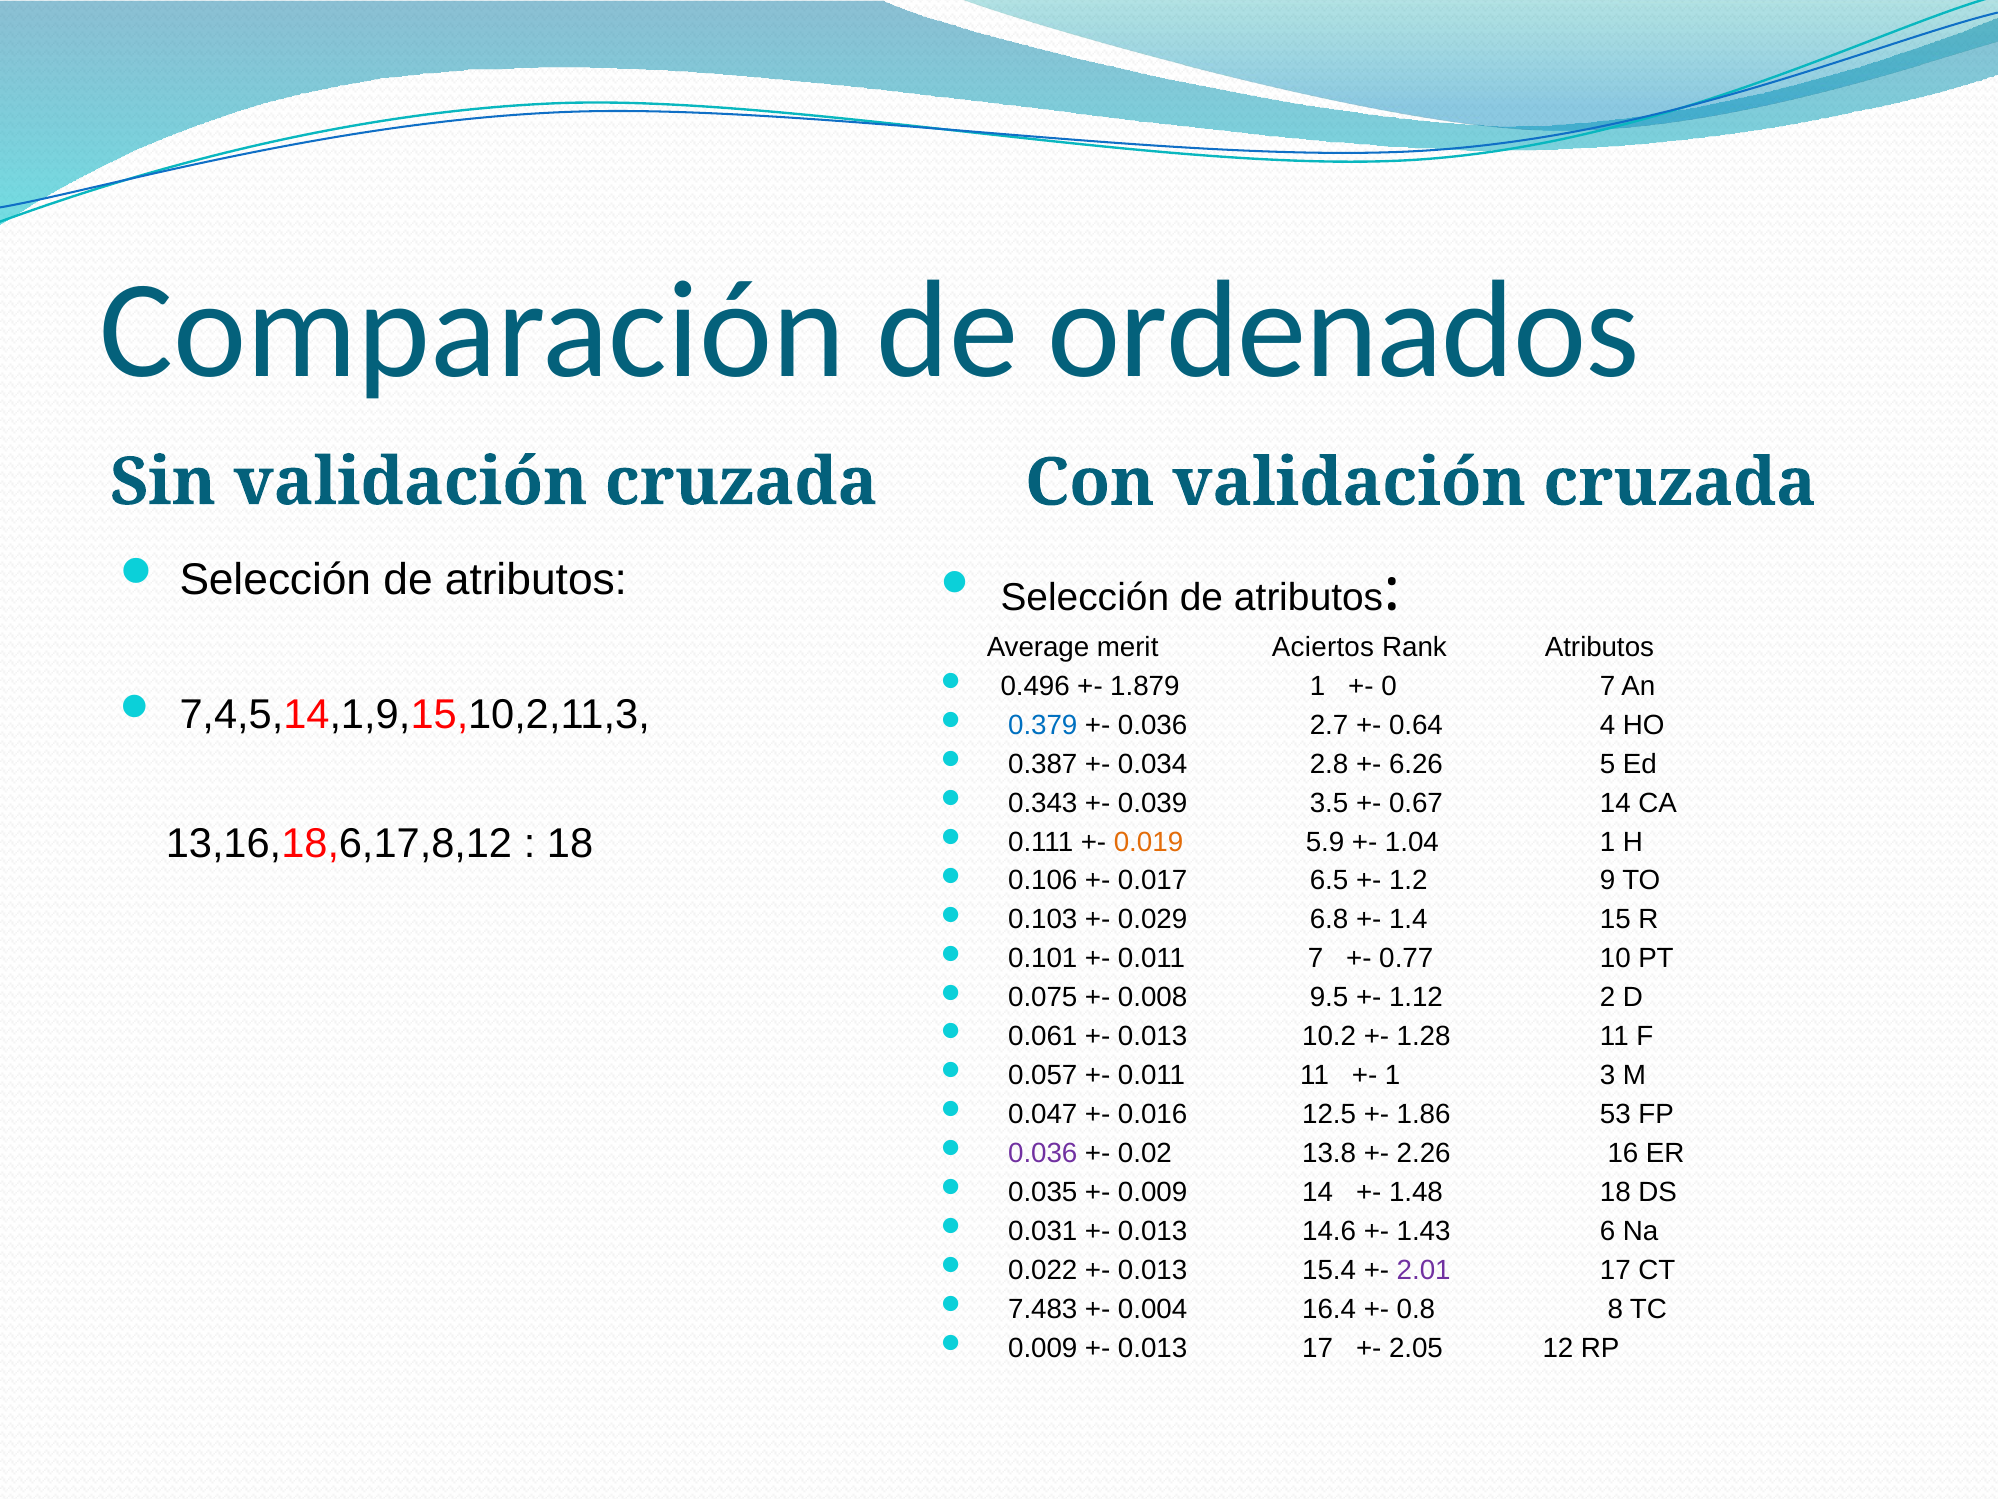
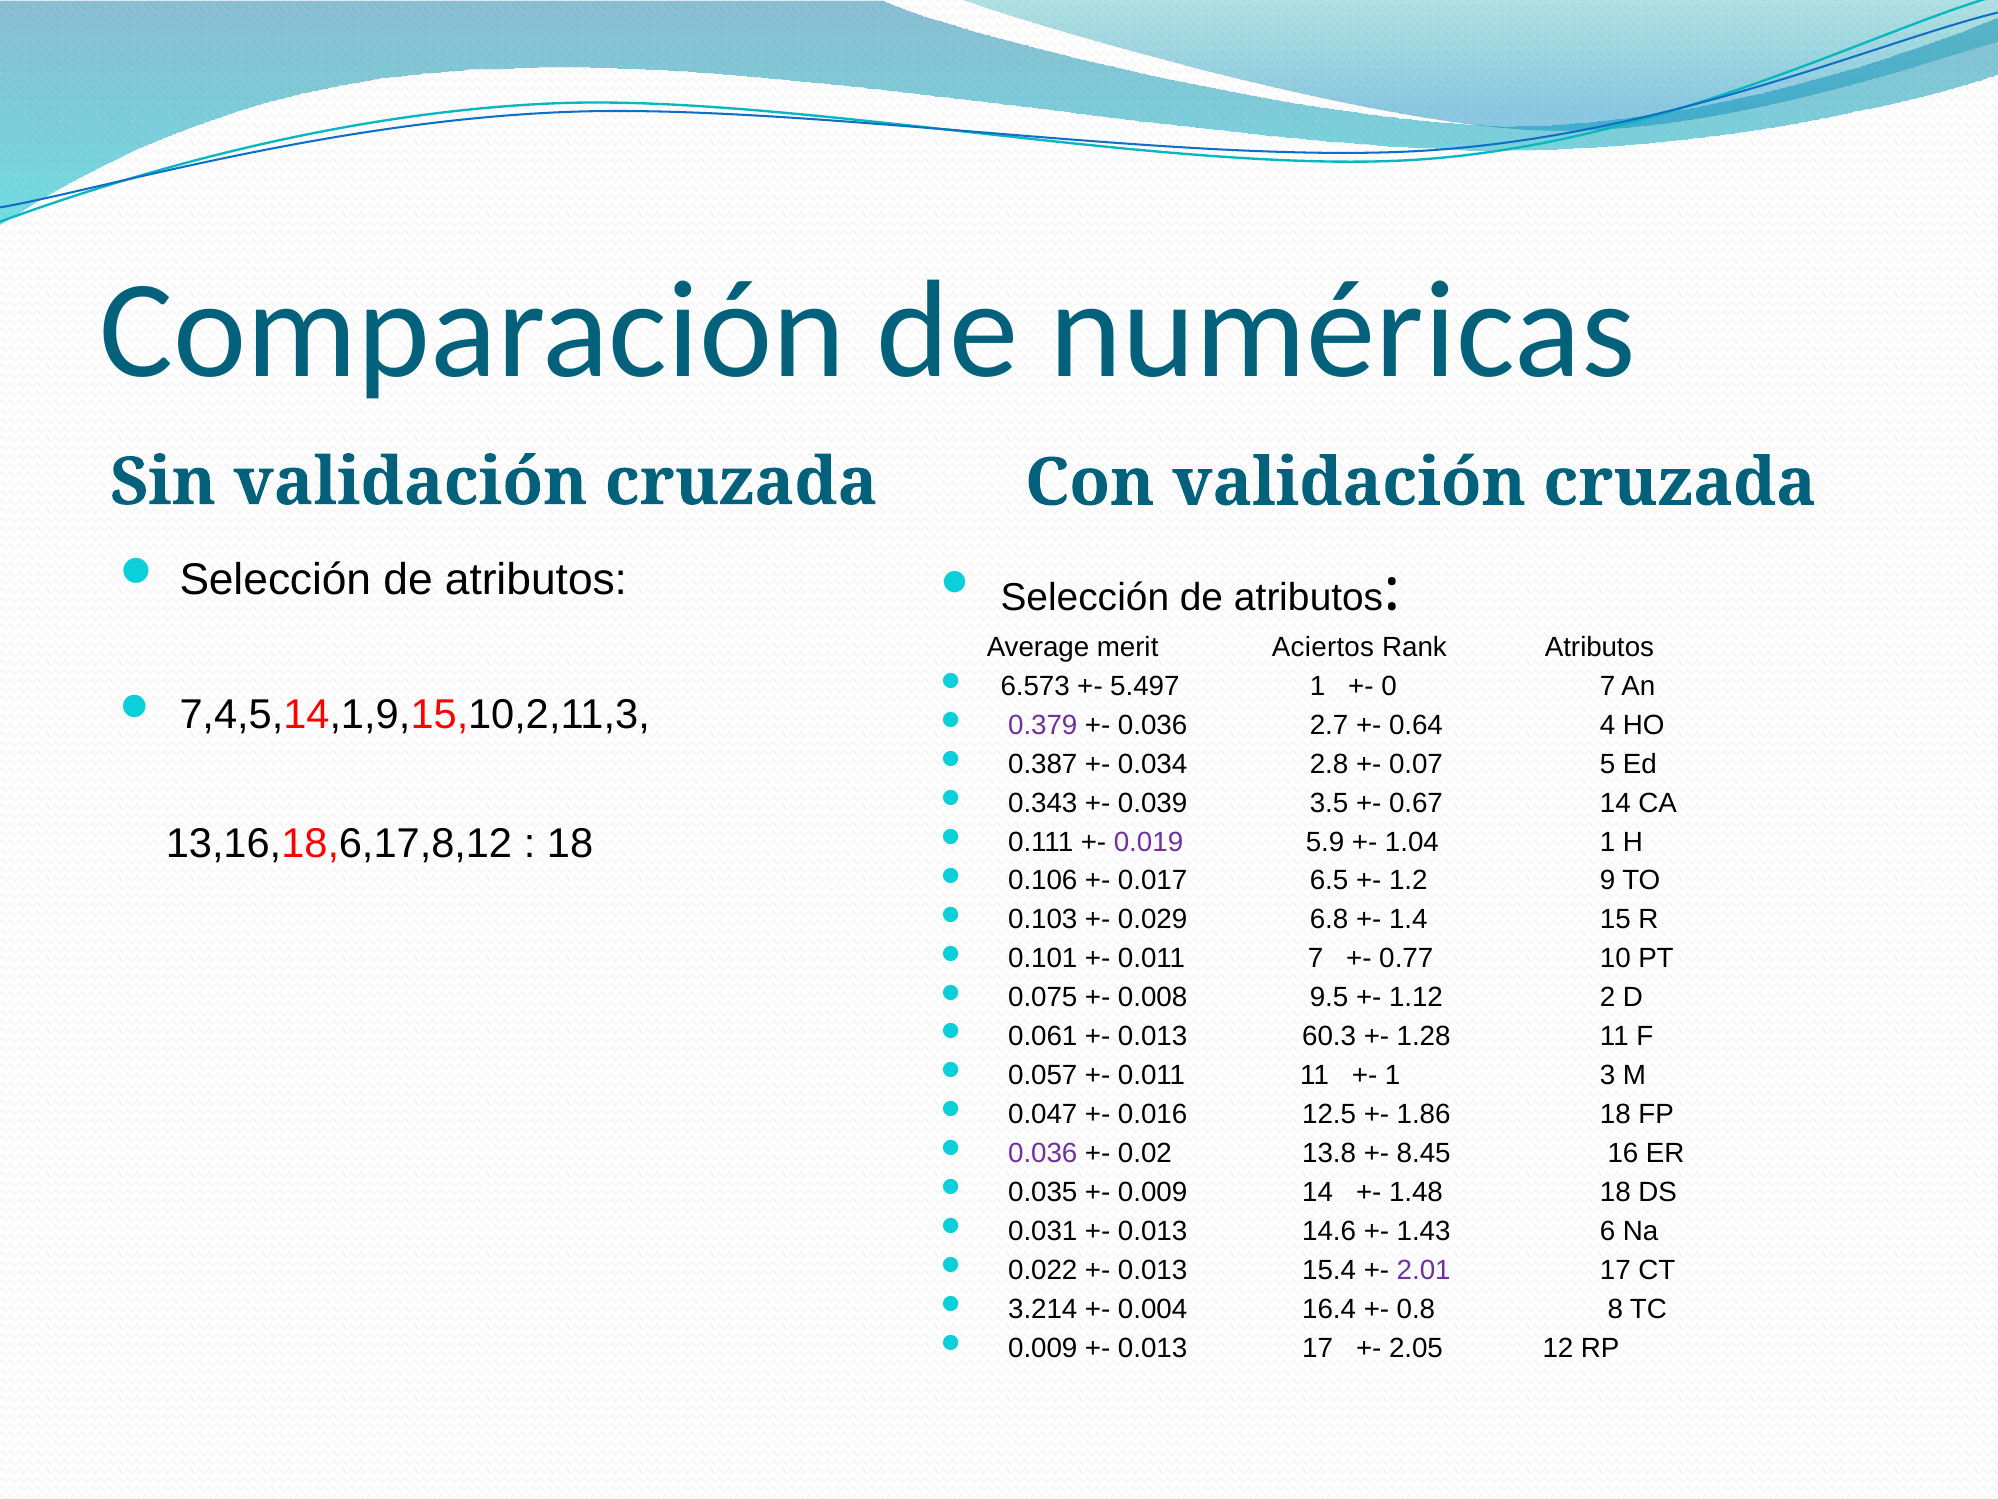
ordenados: ordenados -> numéricas
0.496: 0.496 -> 6.573
1.879: 1.879 -> 5.497
0.379 colour: blue -> purple
6.26: 6.26 -> 0.07
0.019 colour: orange -> purple
10.2: 10.2 -> 60.3
1.86 53: 53 -> 18
2.26: 2.26 -> 8.45
7.483: 7.483 -> 3.214
